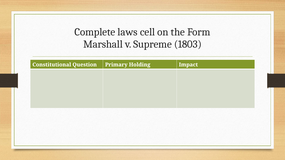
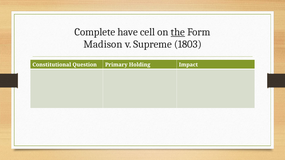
laws: laws -> have
the underline: none -> present
Marshall: Marshall -> Madison
